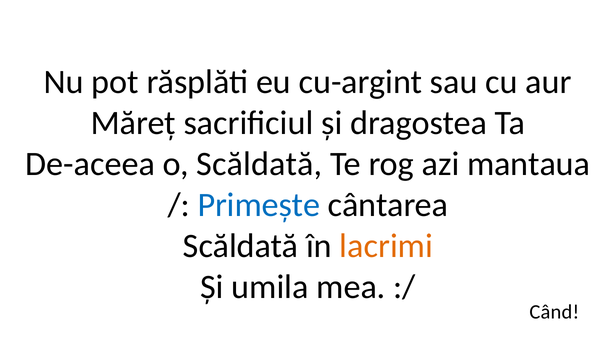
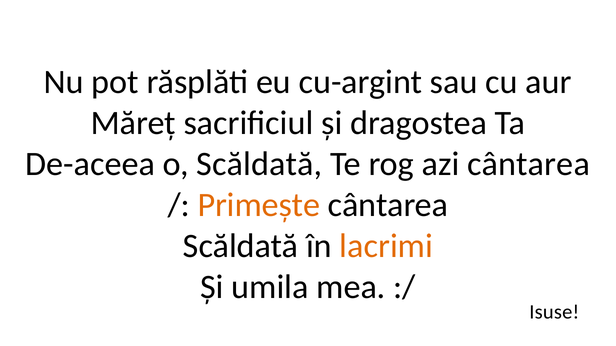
azi mantaua: mantaua -> cântarea
Primește colour: blue -> orange
Când: Când -> Isuse
